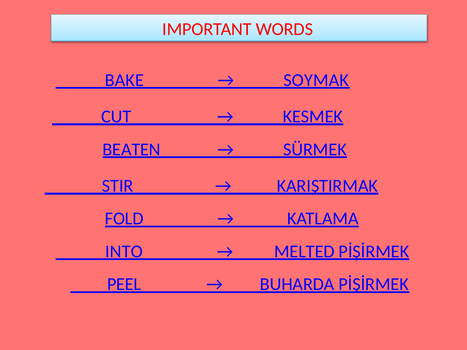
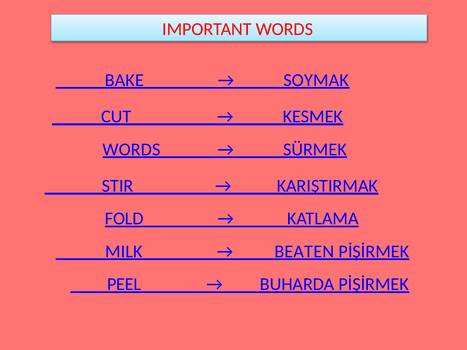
BEATEN at (132, 149): BEATEN -> WORDS
INTO: INTO -> MILK
MELTED: MELTED -> BEATEN
